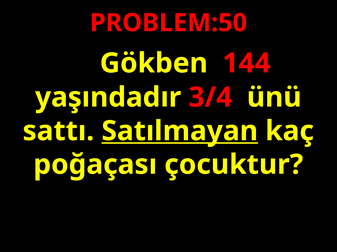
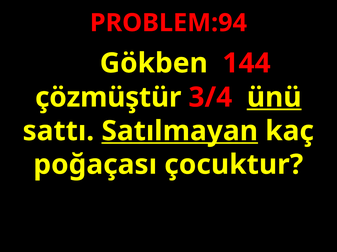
PROBLEM:50: PROBLEM:50 -> PROBLEM:94
yaşındadır: yaşındadır -> çözmüştür
ünü underline: none -> present
